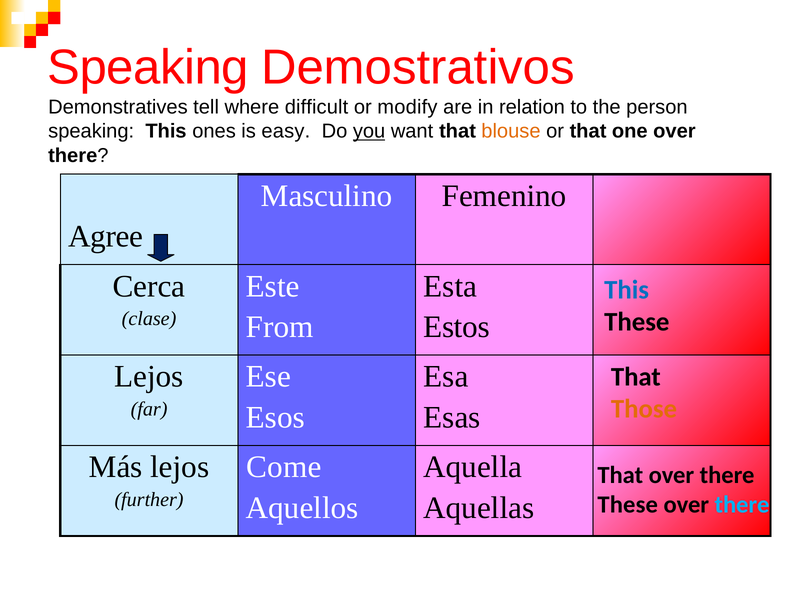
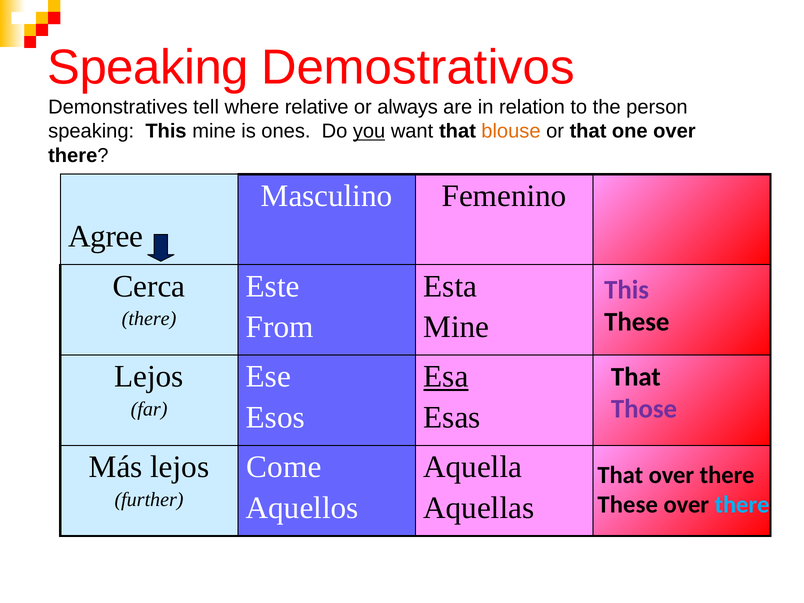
difficult: difficult -> relative
modify: modify -> always
This ones: ones -> mine
easy: easy -> ones
This at (627, 290) colour: blue -> purple
clase at (149, 319): clase -> there
Estos at (457, 327): Estos -> Mine
Esa underline: none -> present
Those colour: orange -> purple
